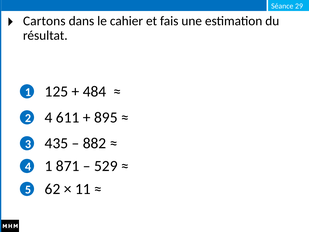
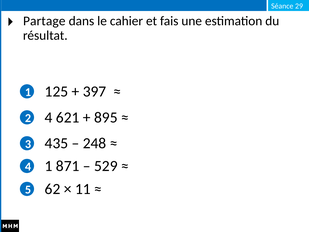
Cartons: Cartons -> Partage
484: 484 -> 397
611: 611 -> 621
882: 882 -> 248
